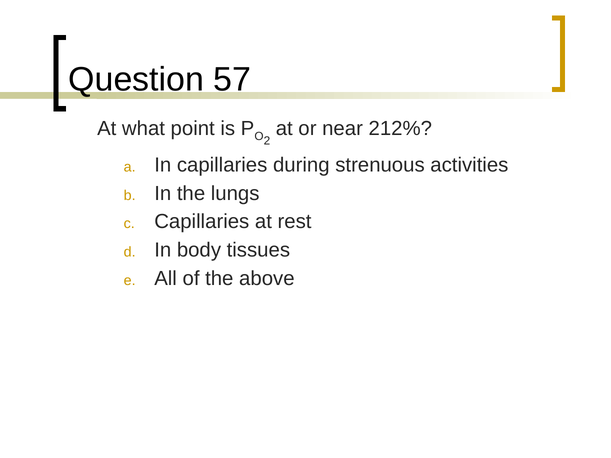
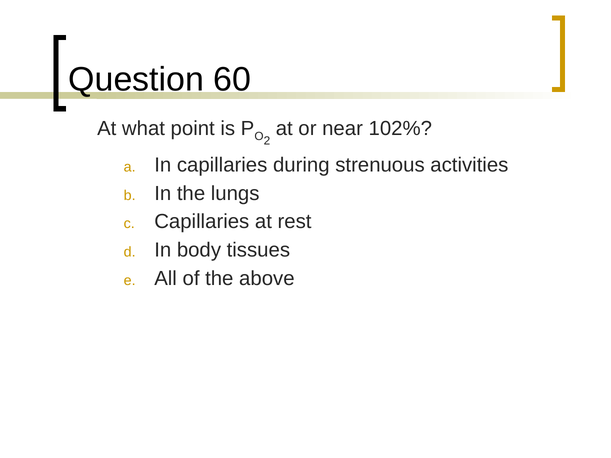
57: 57 -> 60
212%: 212% -> 102%
